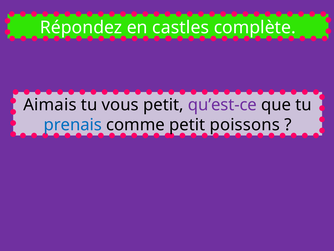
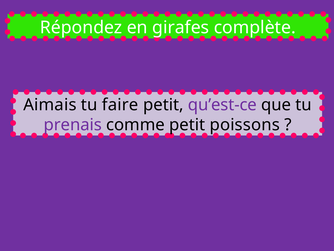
castles: castles -> girafes
vous: vous -> faire
prenais colour: blue -> purple
